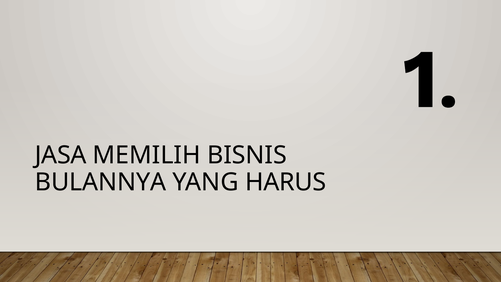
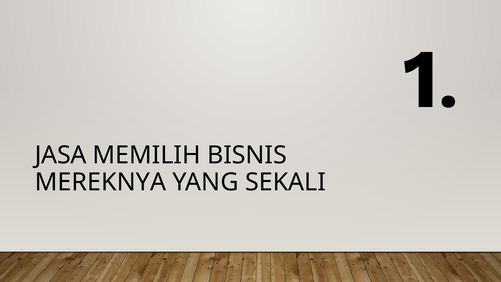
BULANNYA: BULANNYA -> MEREKNYA
HARUS: HARUS -> SEKALI
